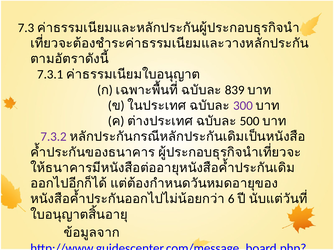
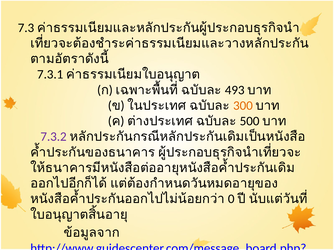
839: 839 -> 493
300 colour: purple -> orange
6: 6 -> 0
